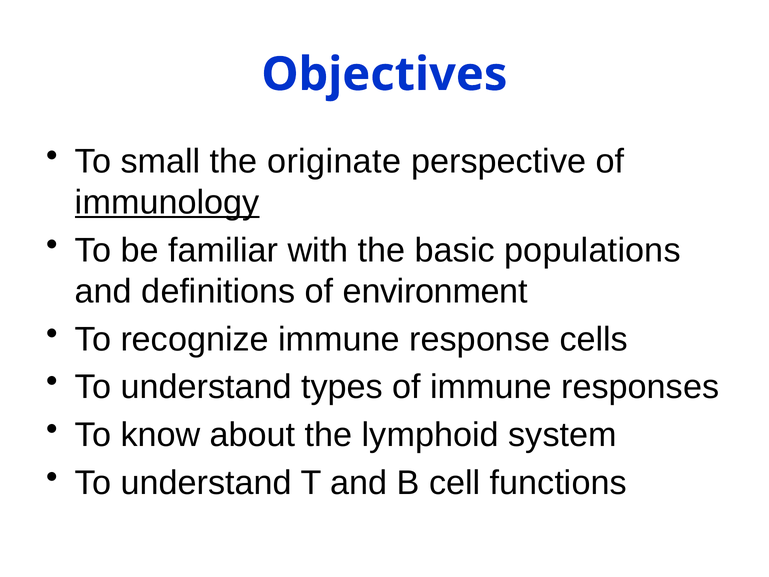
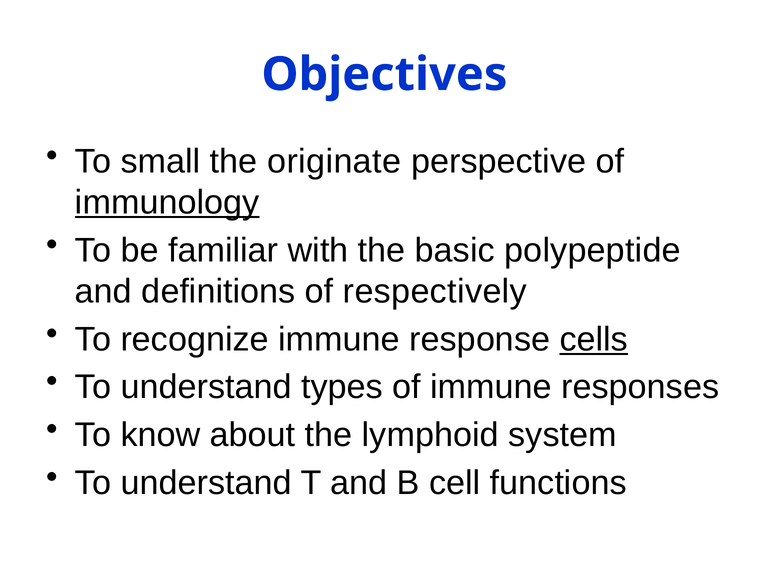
populations: populations -> polypeptide
environment: environment -> respectively
cells underline: none -> present
